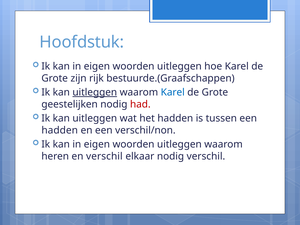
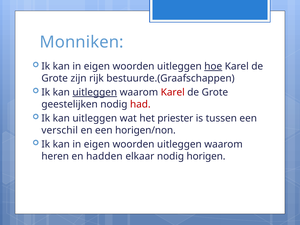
Hoofdstuk: Hoofdstuk -> Monniken
hoe underline: none -> present
Karel at (173, 92) colour: blue -> red
het hadden: hadden -> priester
hadden at (60, 130): hadden -> verschil
verschil/non: verschil/non -> horigen/non
en verschil: verschil -> hadden
nodig verschil: verschil -> horigen
